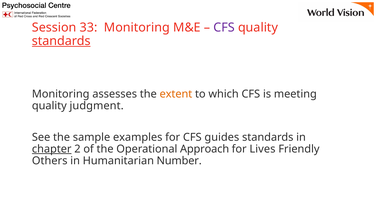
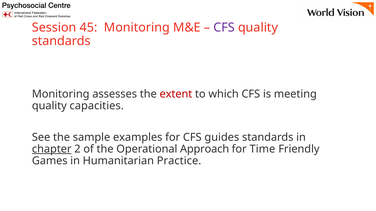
33: 33 -> 45
standards at (61, 41) underline: present -> none
extent colour: orange -> red
judgment: judgment -> capacities
Lives: Lives -> Time
Others: Others -> Games
Number: Number -> Practice
